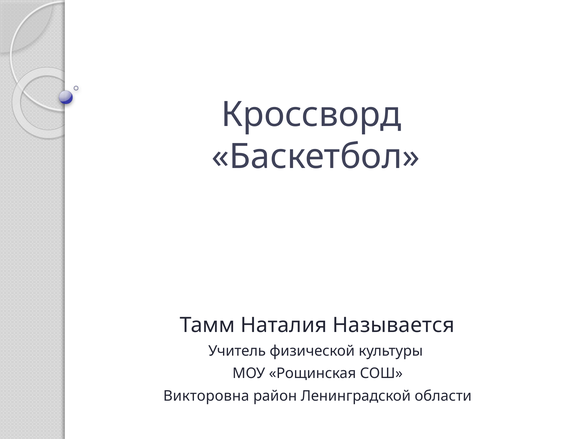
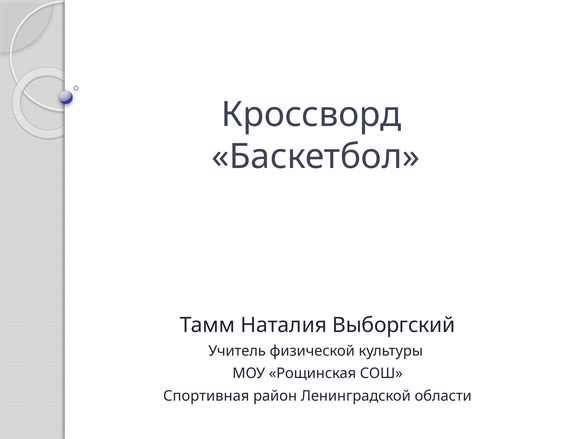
Называется: Называется -> Выборгский
Викторовна: Викторовна -> Спортивная
